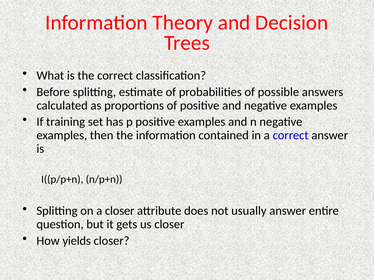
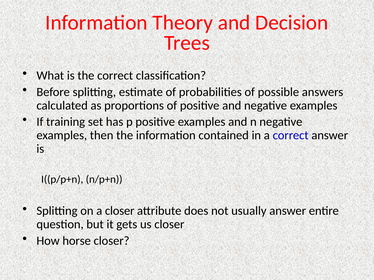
yields: yields -> horse
